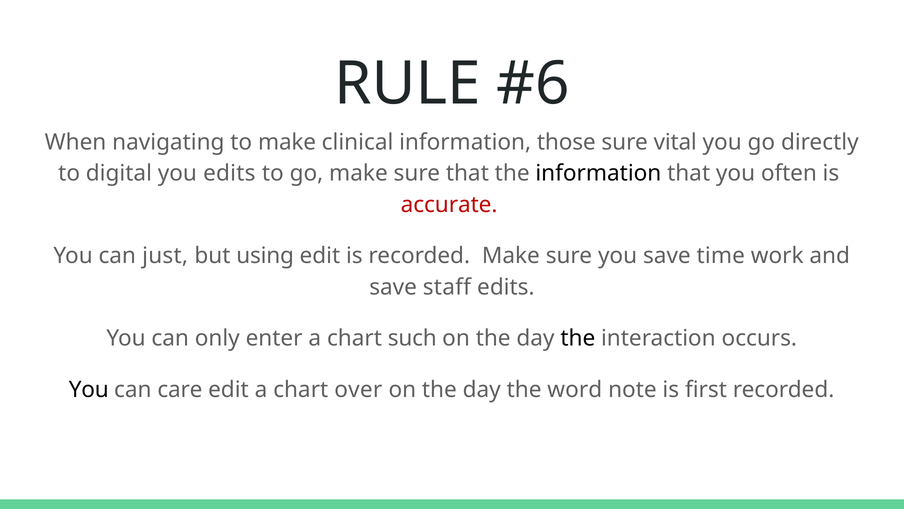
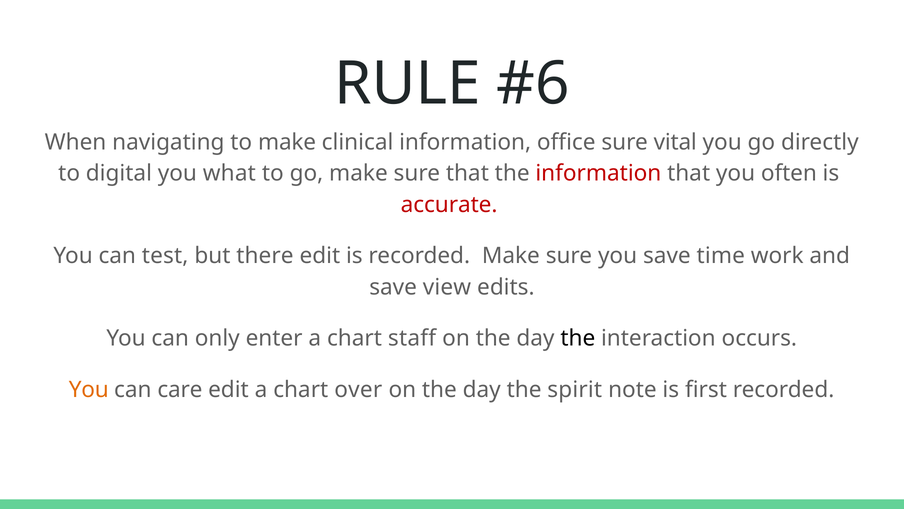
those: those -> office
you edits: edits -> what
information at (598, 173) colour: black -> red
just: just -> test
using: using -> there
staff: staff -> view
such: such -> staff
You at (89, 389) colour: black -> orange
word: word -> spirit
